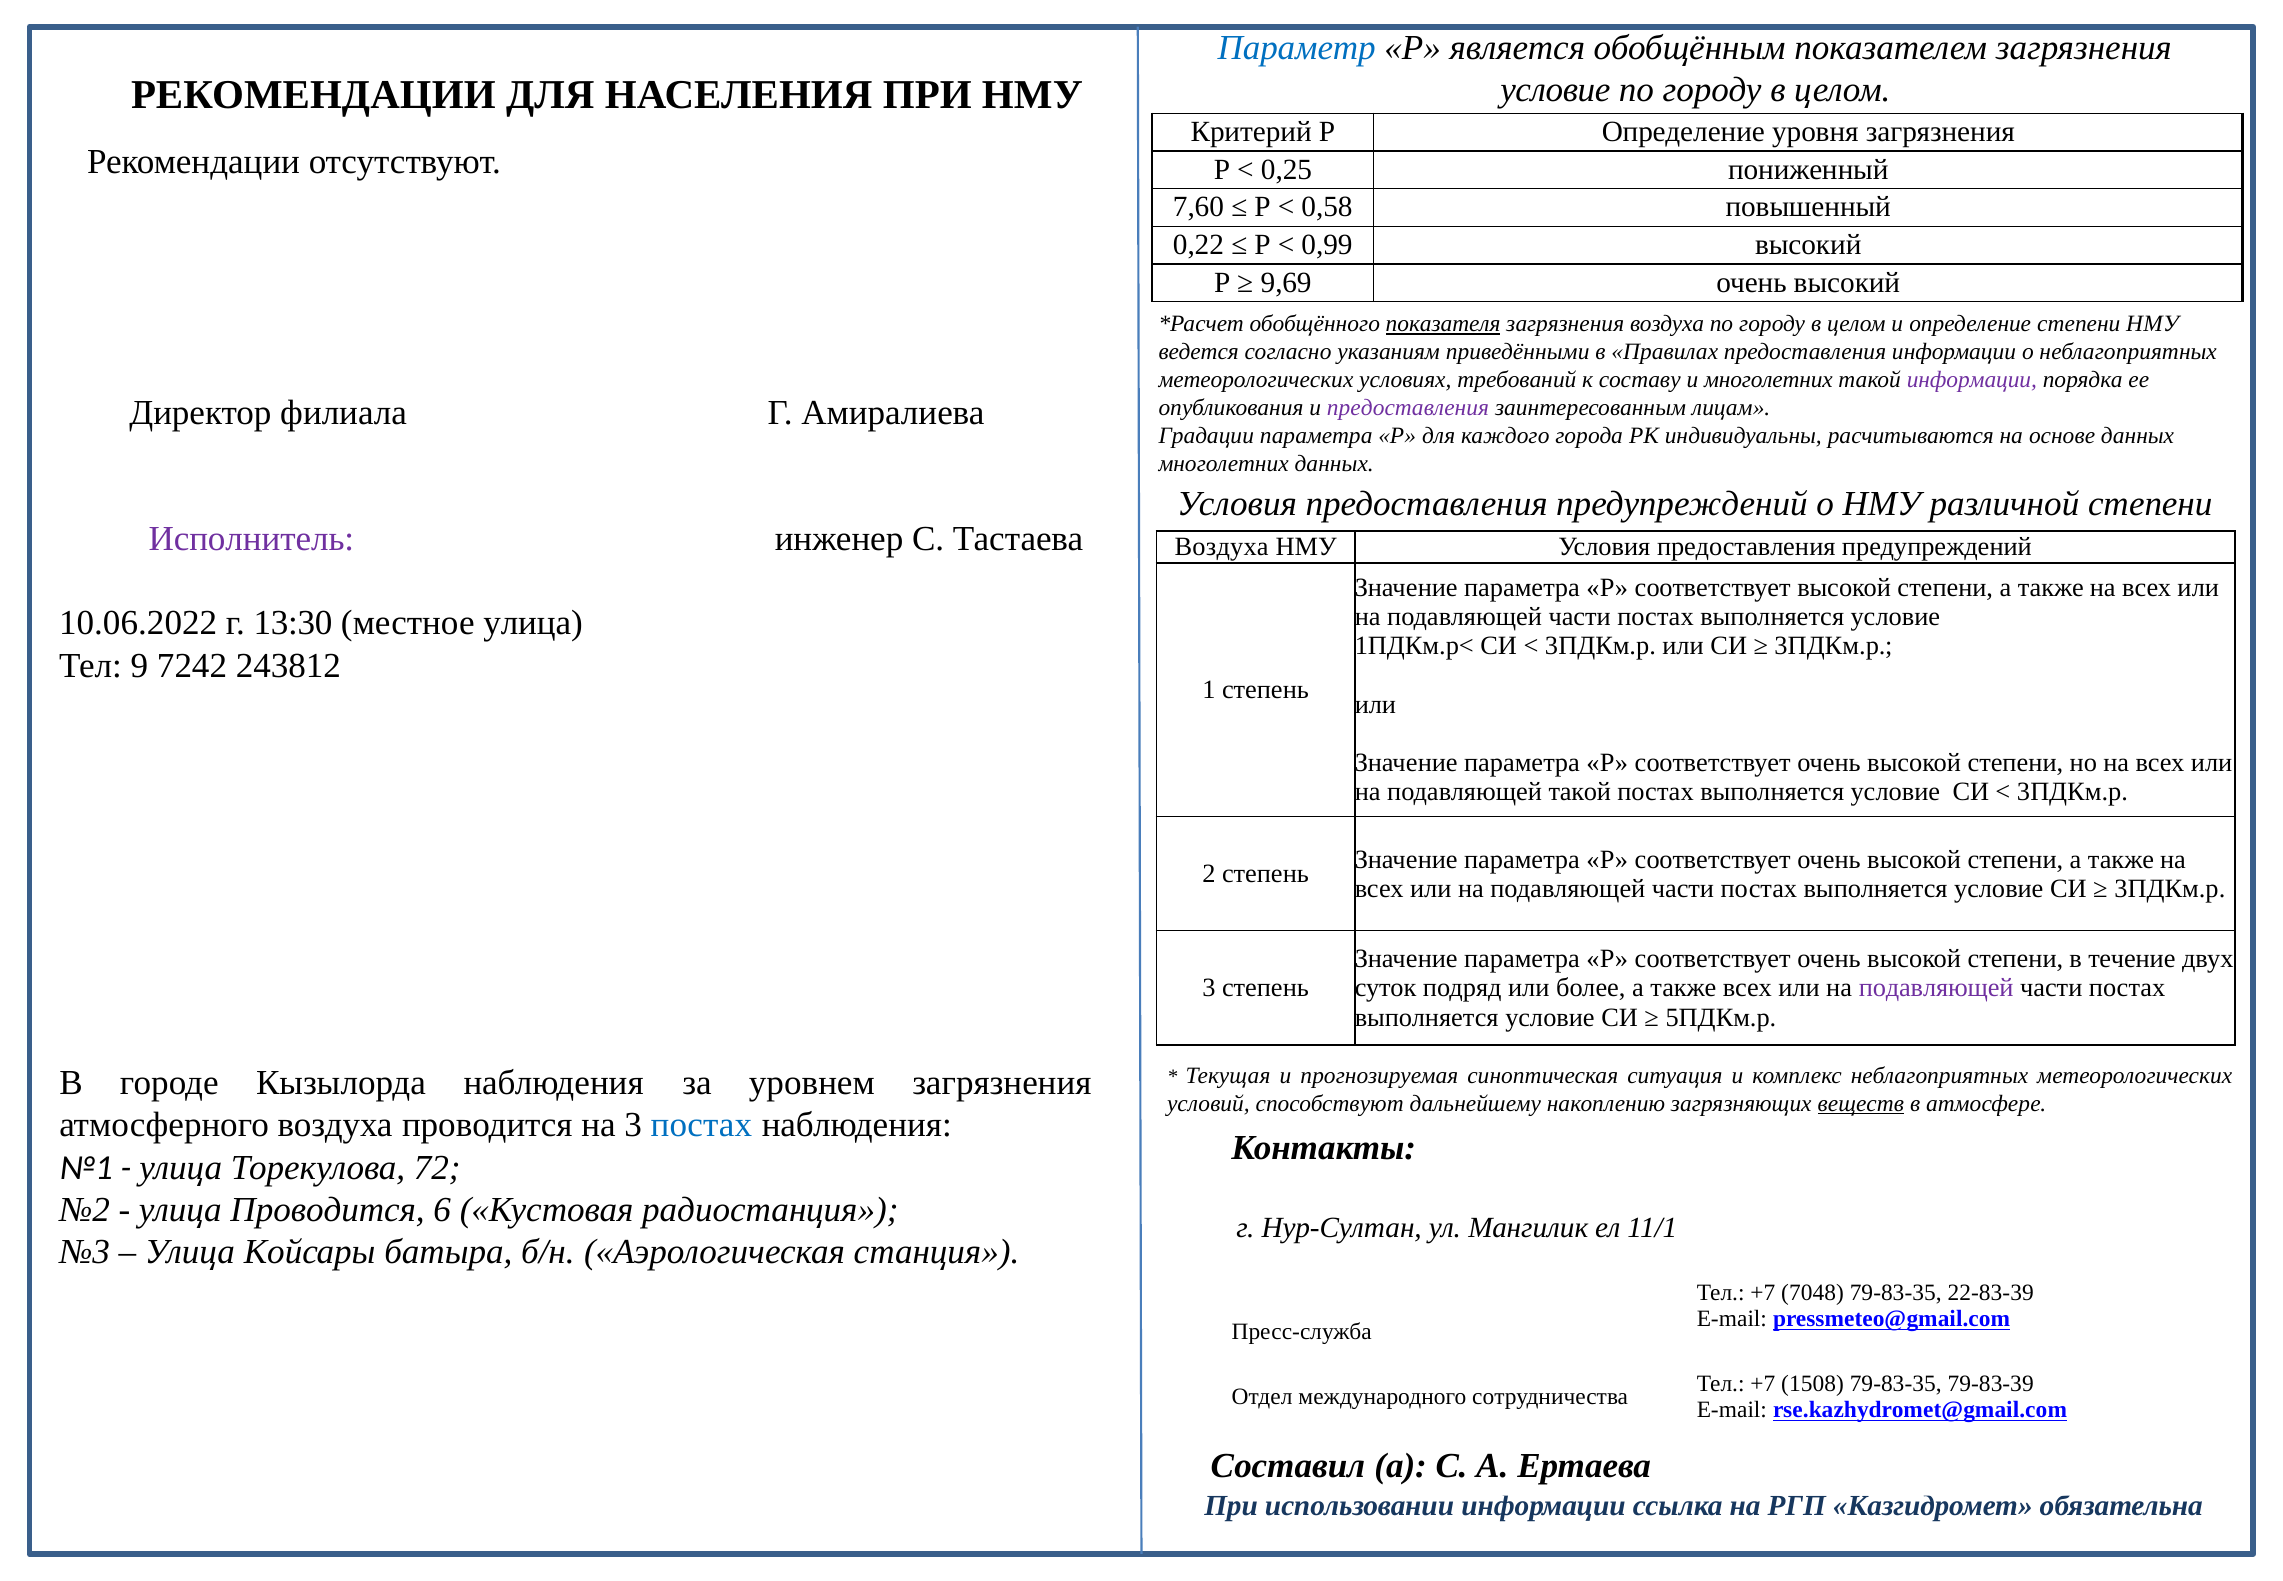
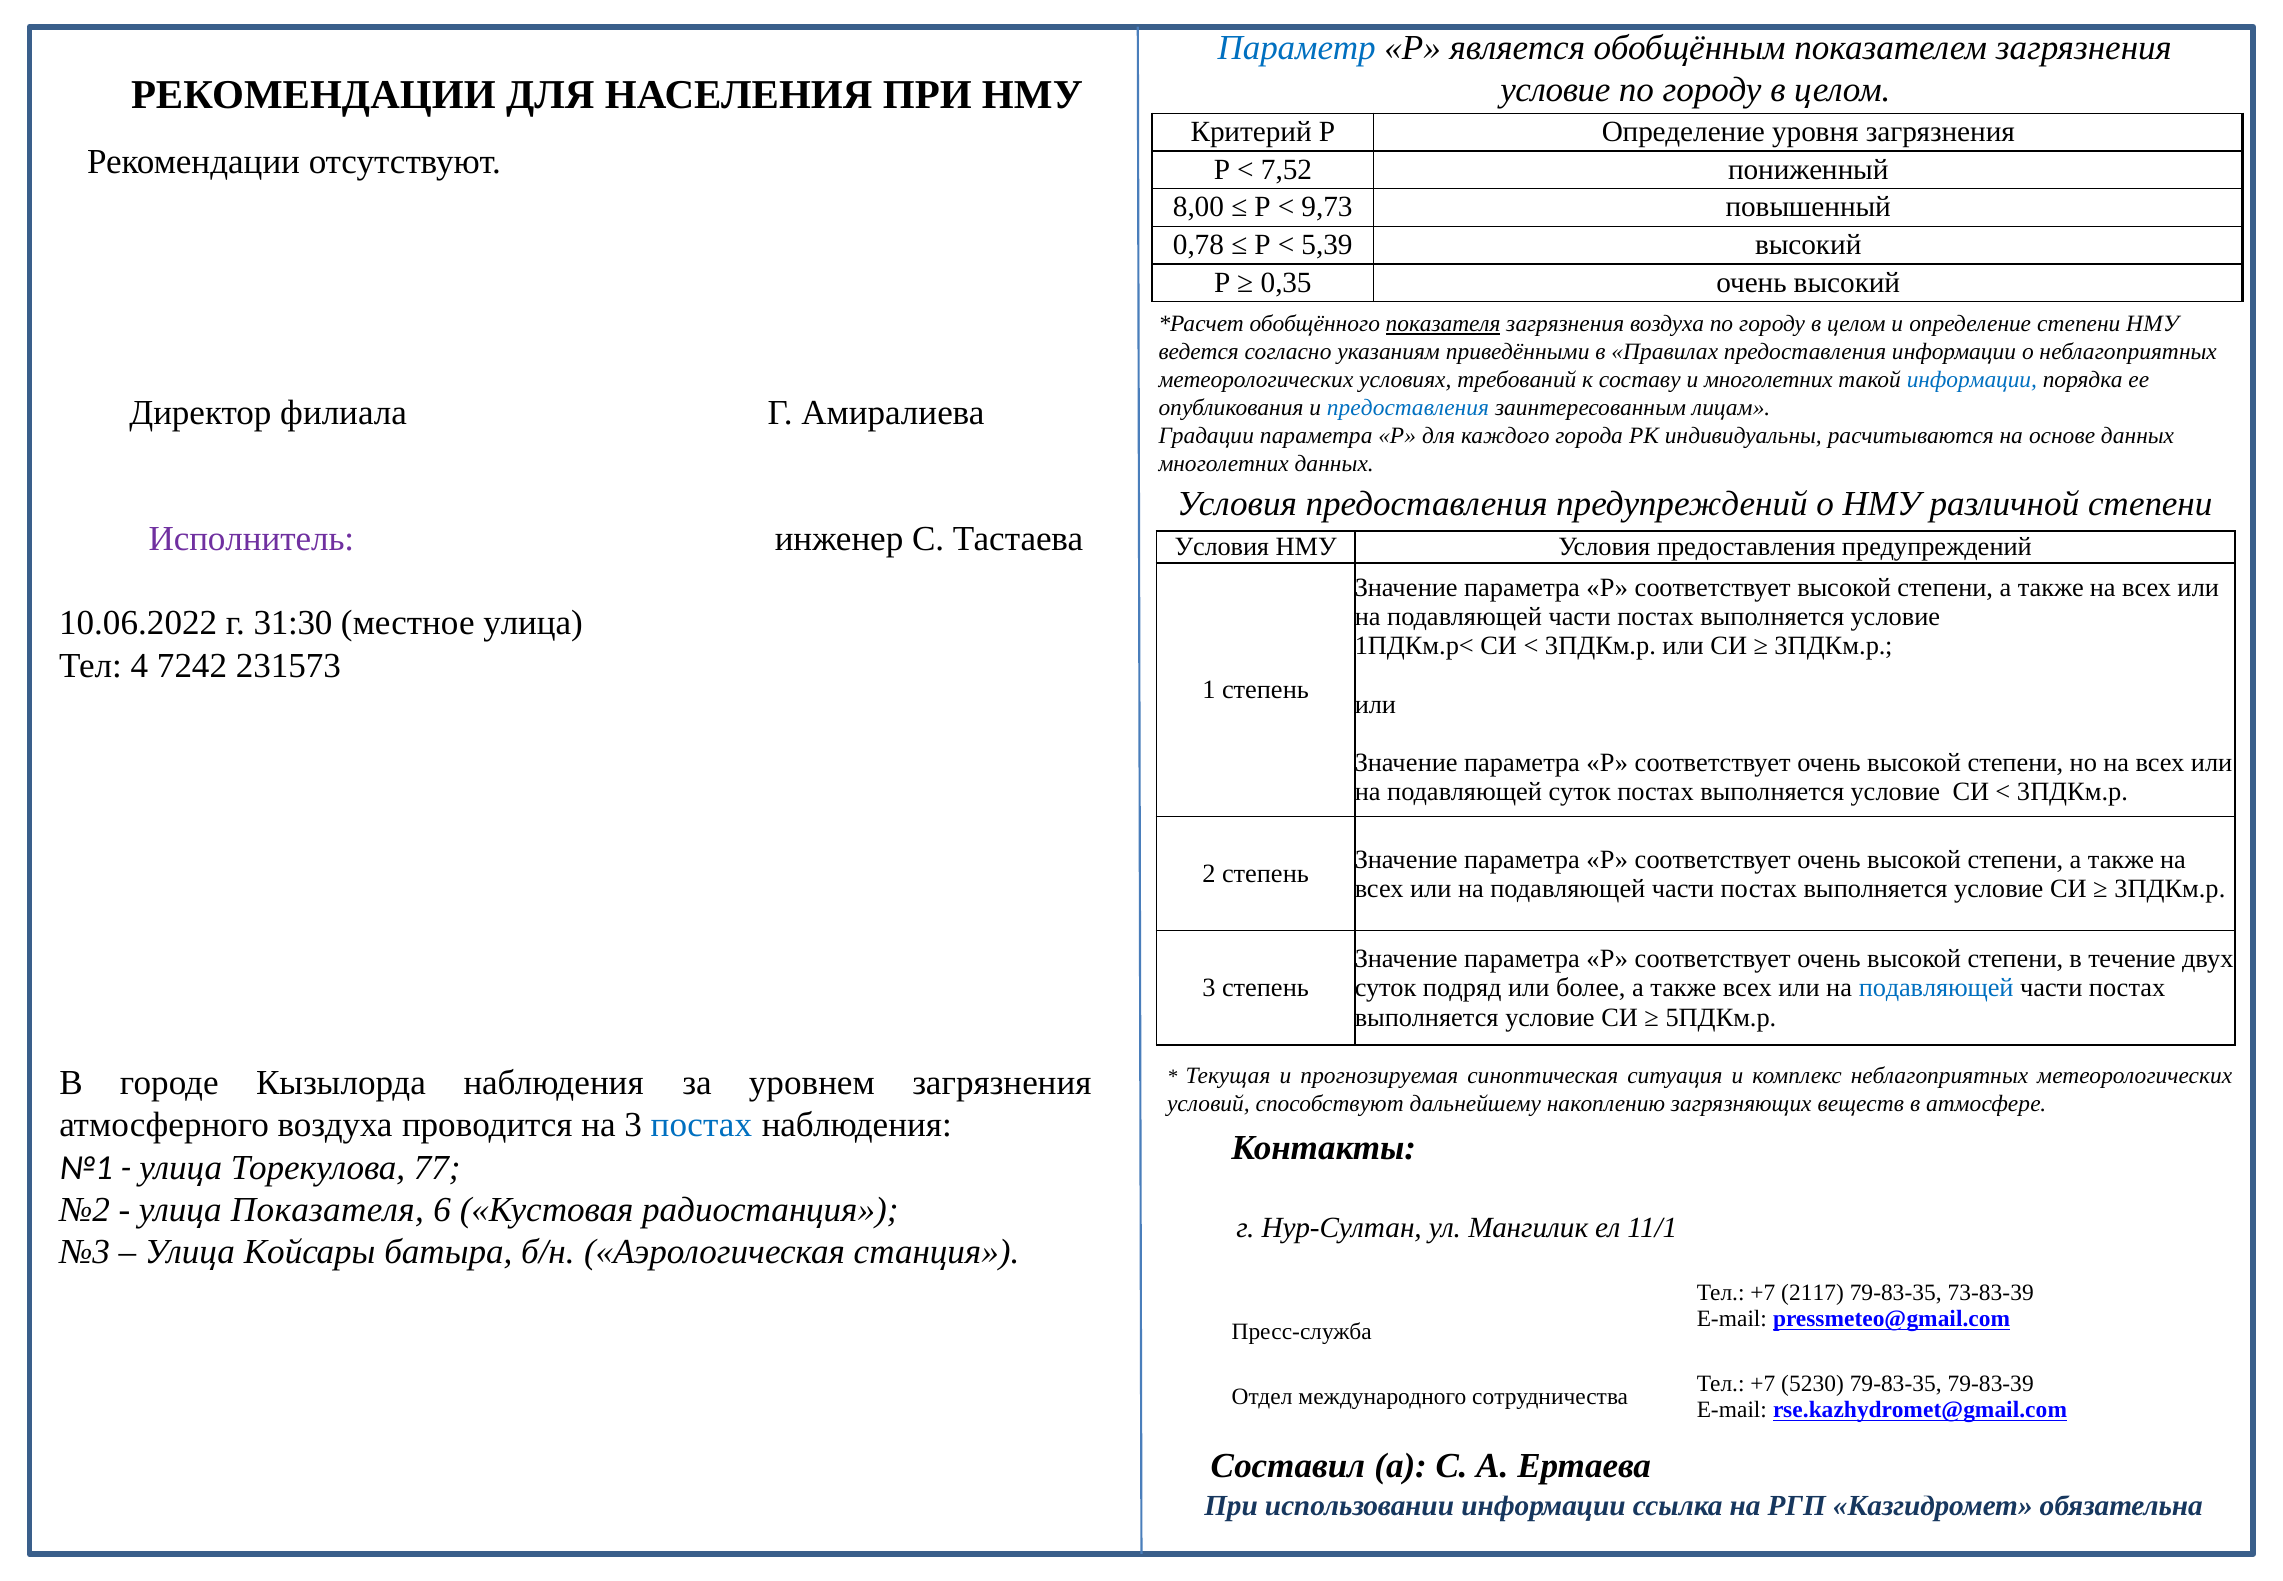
0,25: 0,25 -> 7,52
7,60: 7,60 -> 8,00
0,58: 0,58 -> 9,73
0,22: 0,22 -> 0,78
0,99: 0,99 -> 5,39
9,69: 9,69 -> 0,35
информации at (1972, 380) colour: purple -> blue
предоставления at (1408, 408) colour: purple -> blue
Воздуха at (1222, 547): Воздуха -> Условия
13:30: 13:30 -> 31:30
9: 9 -> 4
243812: 243812 -> 231573
подавляющей такой: такой -> суток
подавляющей at (1936, 988) colour: purple -> blue
веществ underline: present -> none
72: 72 -> 77
улица Проводится: Проводится -> Показателя
7048: 7048 -> 2117
22-83-39: 22-83-39 -> 73-83-39
1508: 1508 -> 5230
